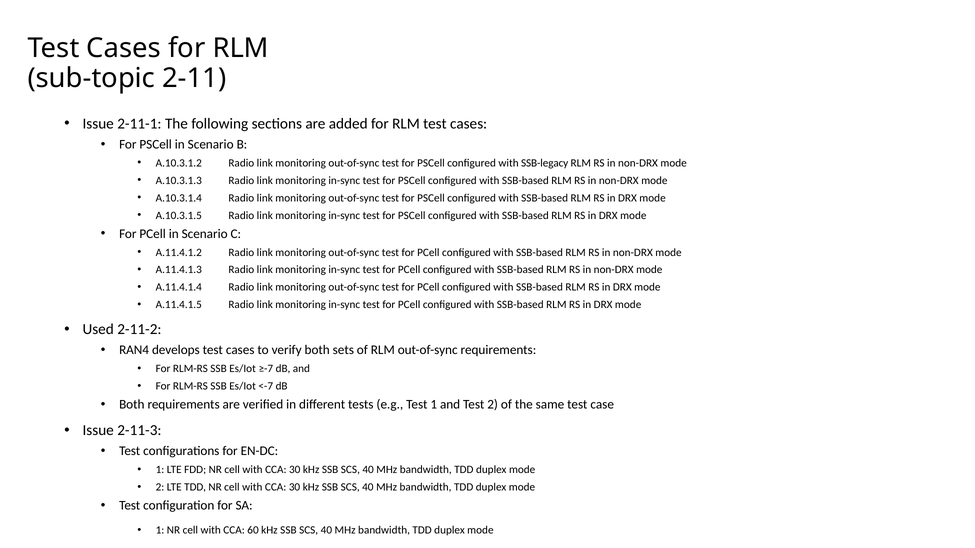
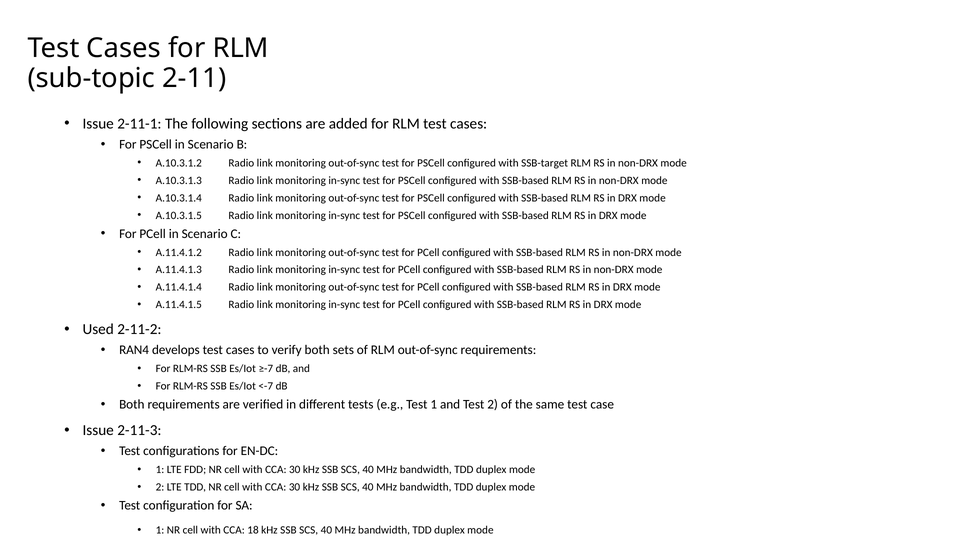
SSB-legacy: SSB-legacy -> SSB-target
60: 60 -> 18
